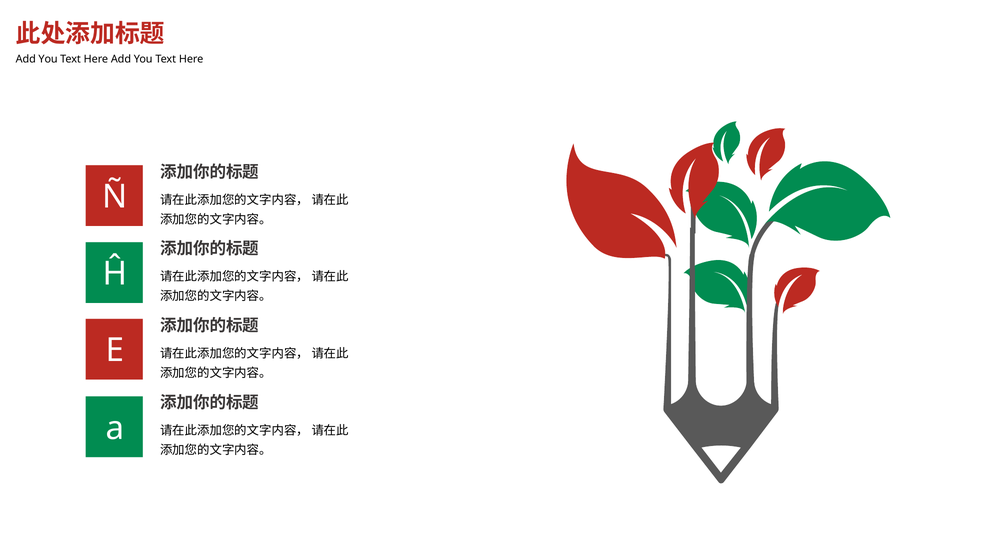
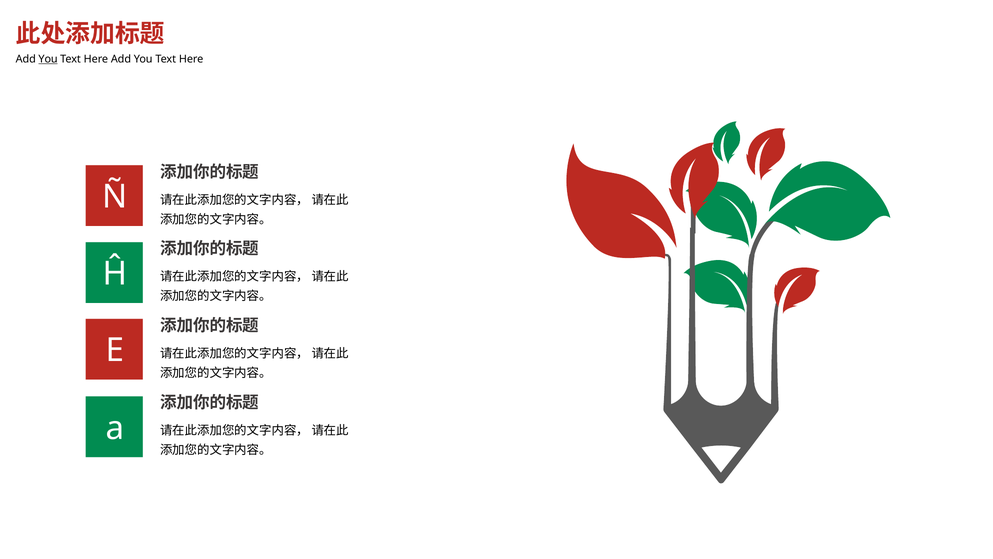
You at (48, 59) underline: none -> present
